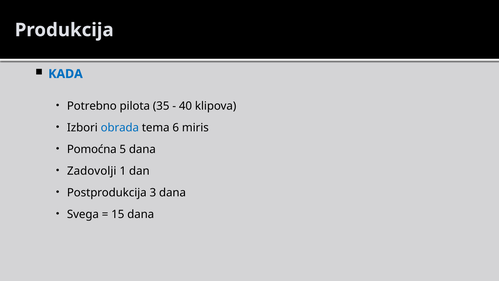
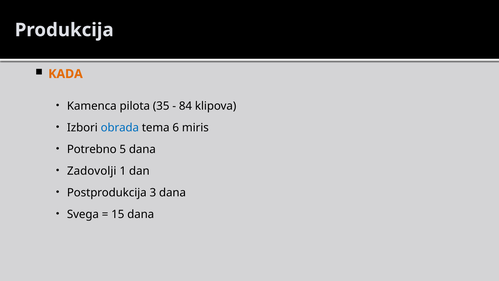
KADA colour: blue -> orange
Potrebno: Potrebno -> Kamenca
40: 40 -> 84
Pomoćna: Pomoćna -> Potrebno
